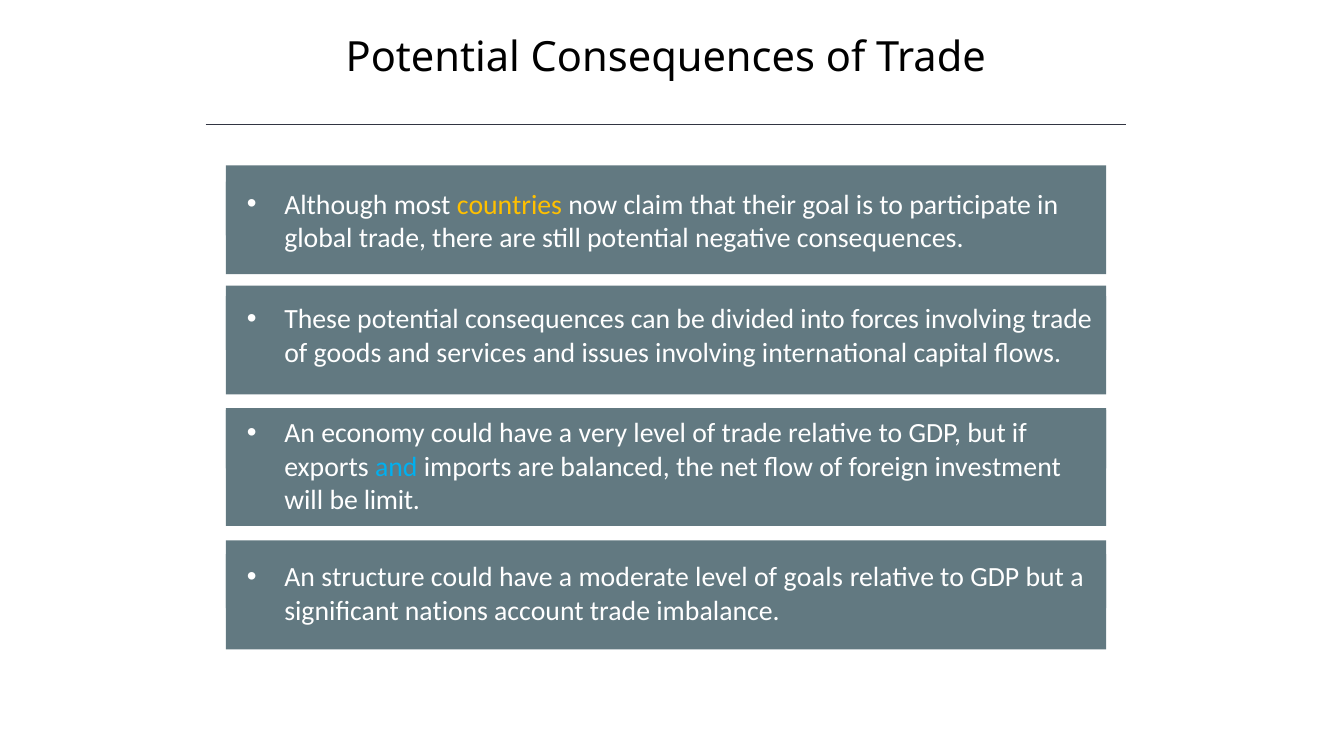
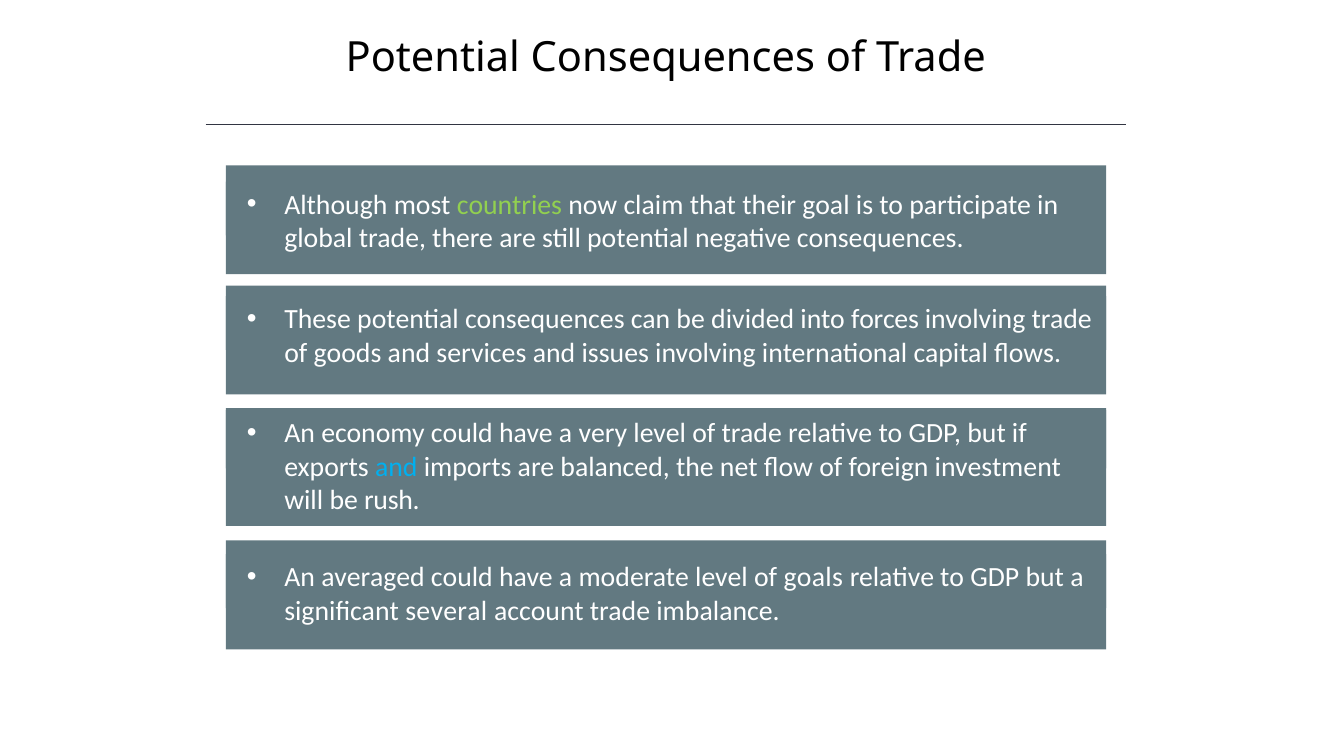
countries colour: yellow -> light green
limit: limit -> rush
structure: structure -> averaged
nations: nations -> several
